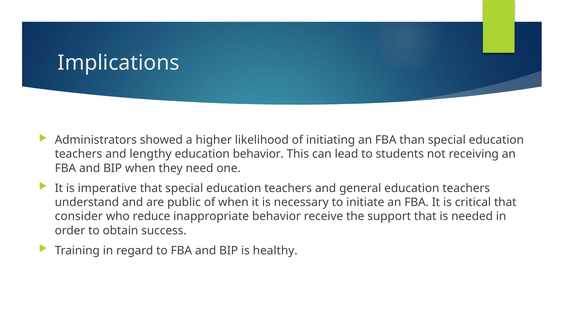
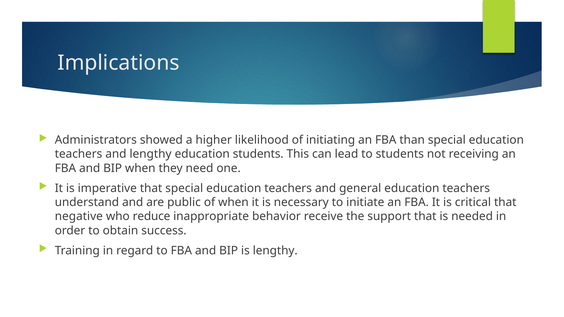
education behavior: behavior -> students
consider: consider -> negative
is healthy: healthy -> lengthy
